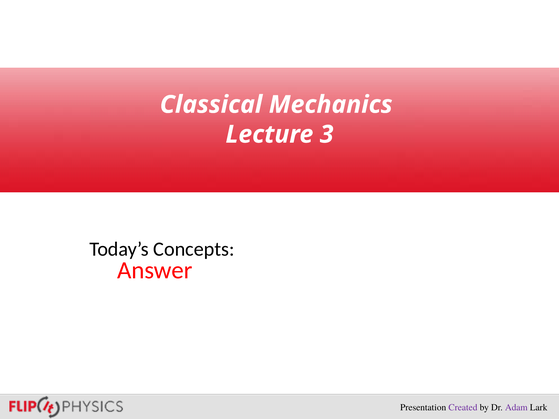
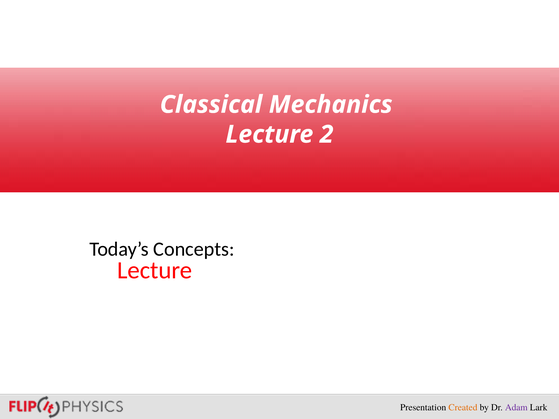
3: 3 -> 2
Answer at (155, 271): Answer -> Lecture
Created colour: purple -> orange
